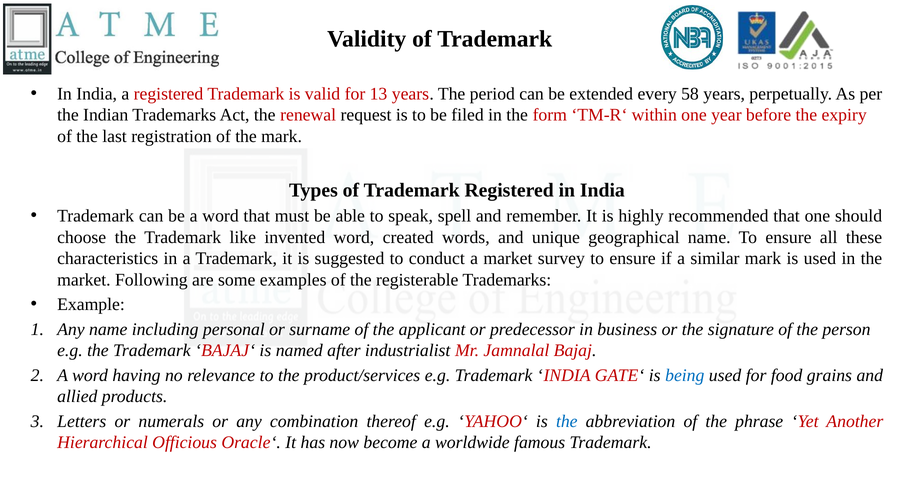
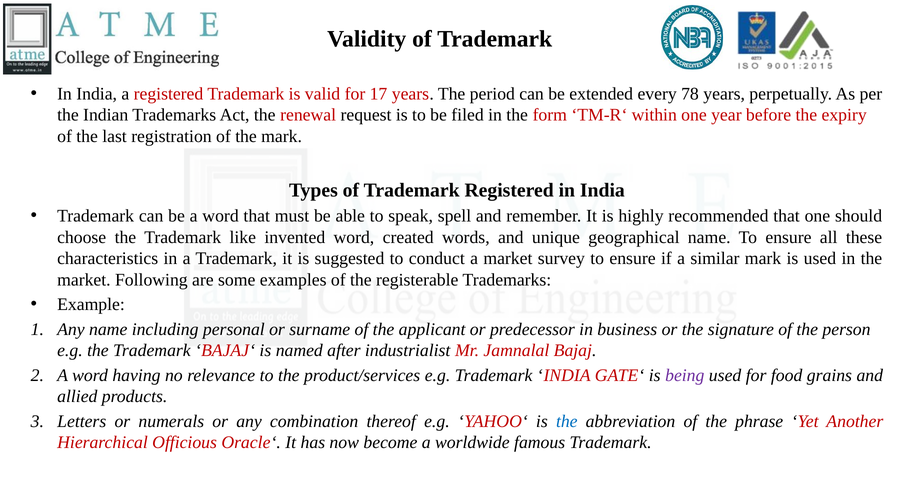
13: 13 -> 17
58: 58 -> 78
being colour: blue -> purple
